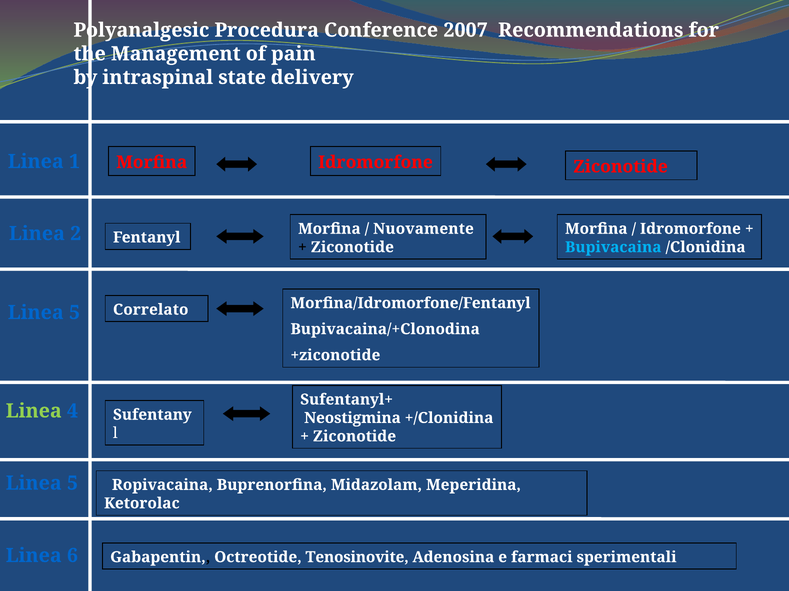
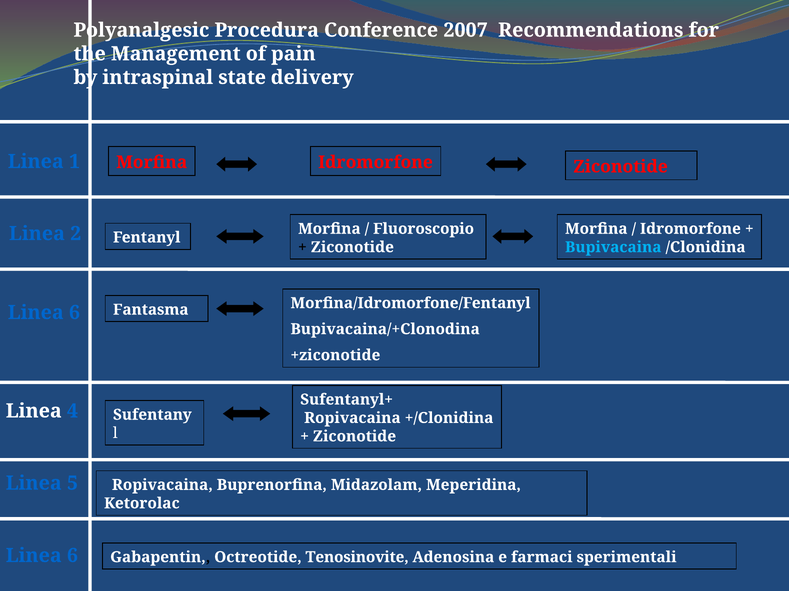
Nuovamente: Nuovamente -> Fluoroscopio
Correlato: Correlato -> Fantasma
5 at (74, 313): 5 -> 6
Linea at (34, 411) colour: light green -> white
Neostigmina at (352, 418): Neostigmina -> Ropivacaina
